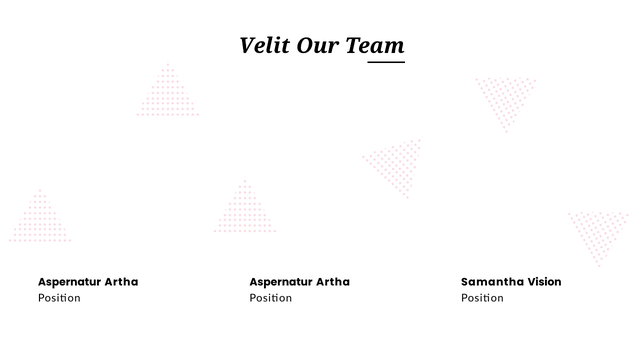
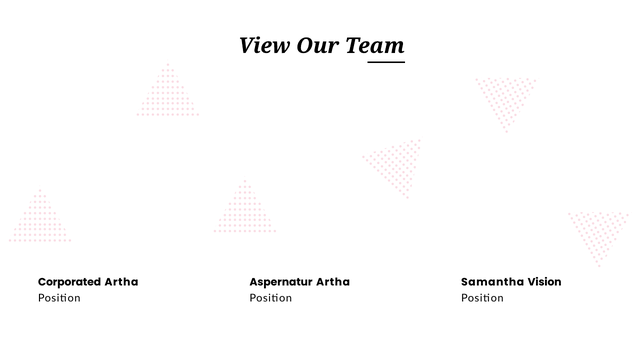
Velit: Velit -> View
Aspernatur at (70, 282): Aspernatur -> Corporated
